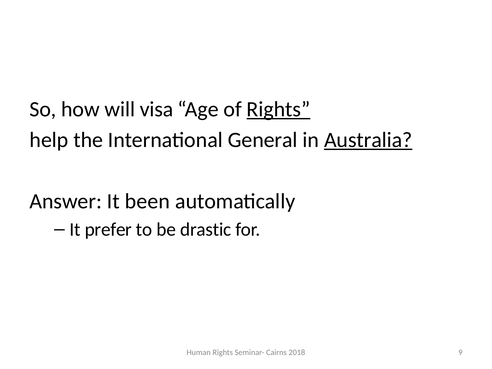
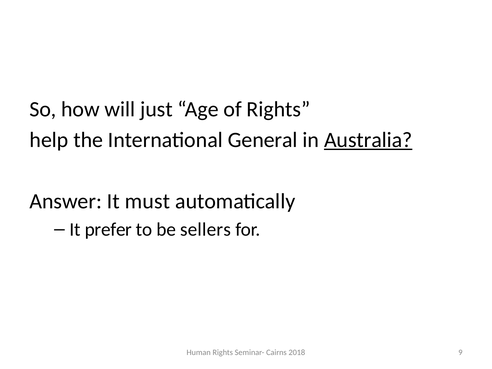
visa: visa -> just
Rights at (278, 109) underline: present -> none
been: been -> must
drastic: drastic -> sellers
